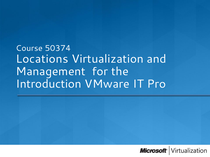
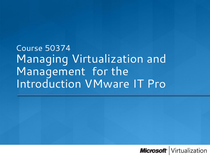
Locations: Locations -> Managing
